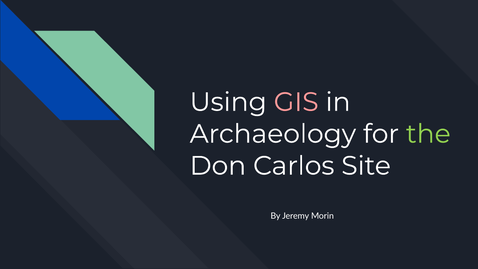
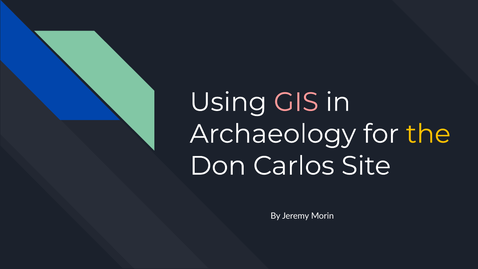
the colour: light green -> yellow
